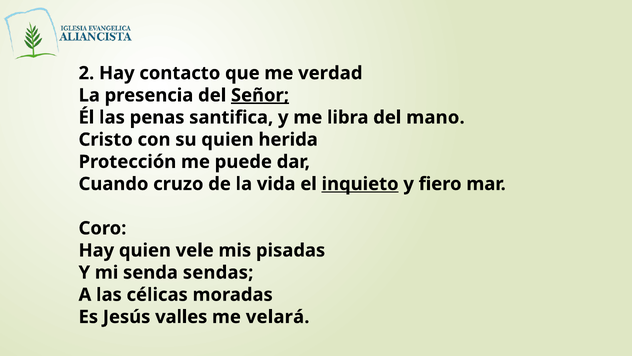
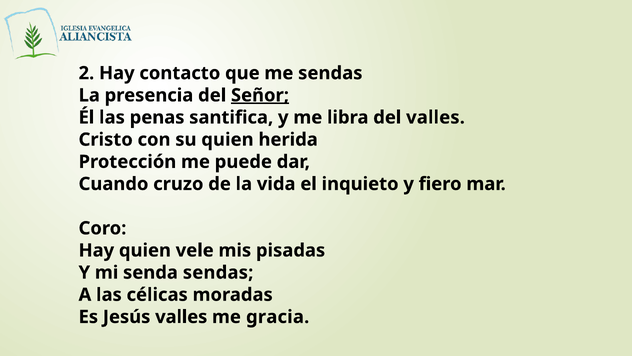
me verdad: verdad -> sendas
del mano: mano -> valles
inquieto underline: present -> none
velará: velará -> gracia
